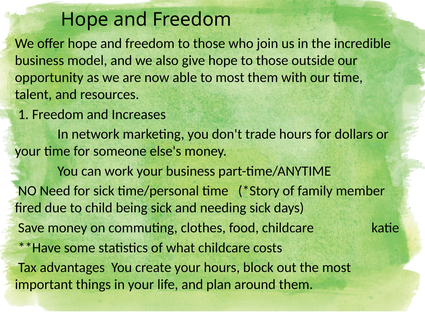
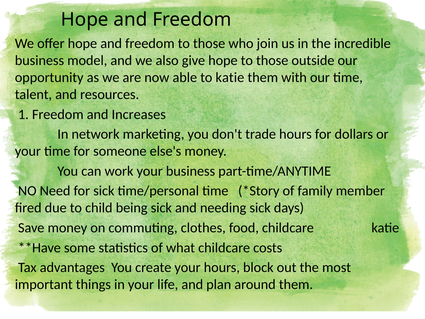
to most: most -> katie
